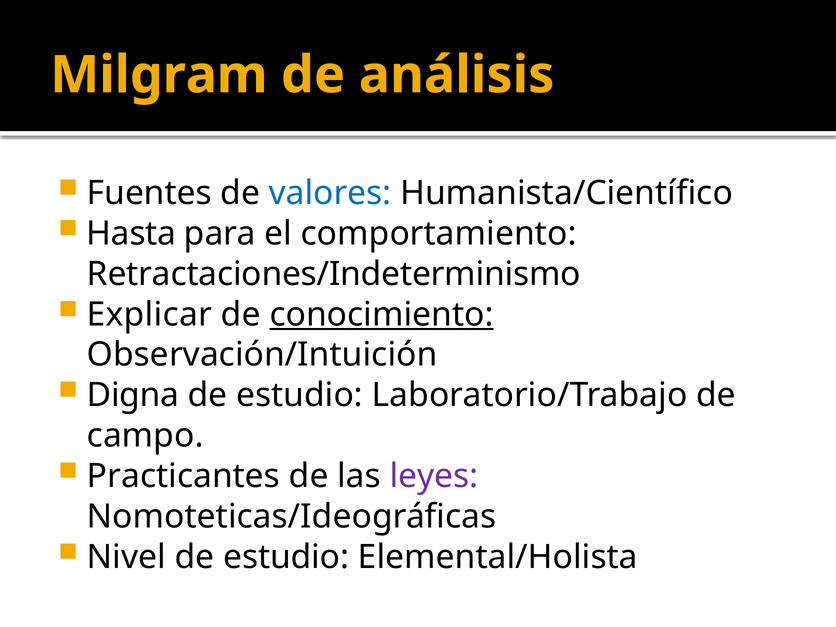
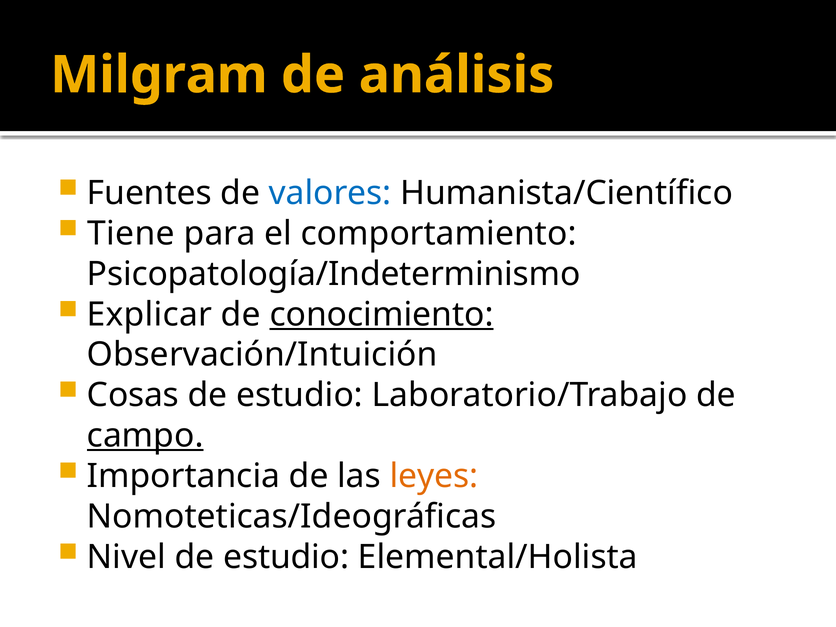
Hasta: Hasta -> Tiene
Retractaciones/Indeterminismo: Retractaciones/Indeterminismo -> Psicopatología/Indeterminismo
Digna: Digna -> Cosas
campo underline: none -> present
Practicantes: Practicantes -> Importancia
leyes colour: purple -> orange
